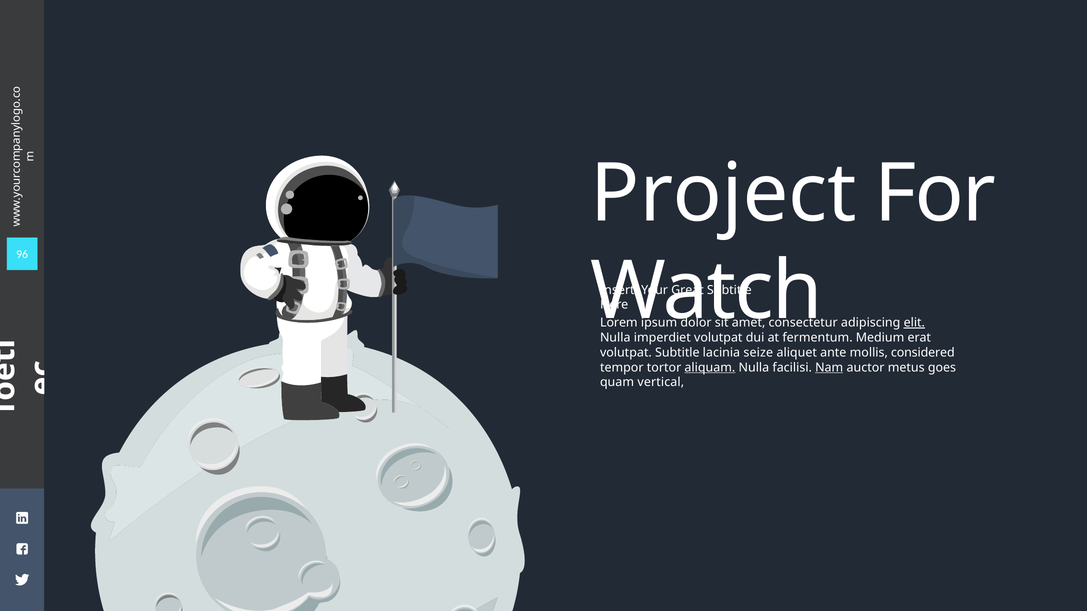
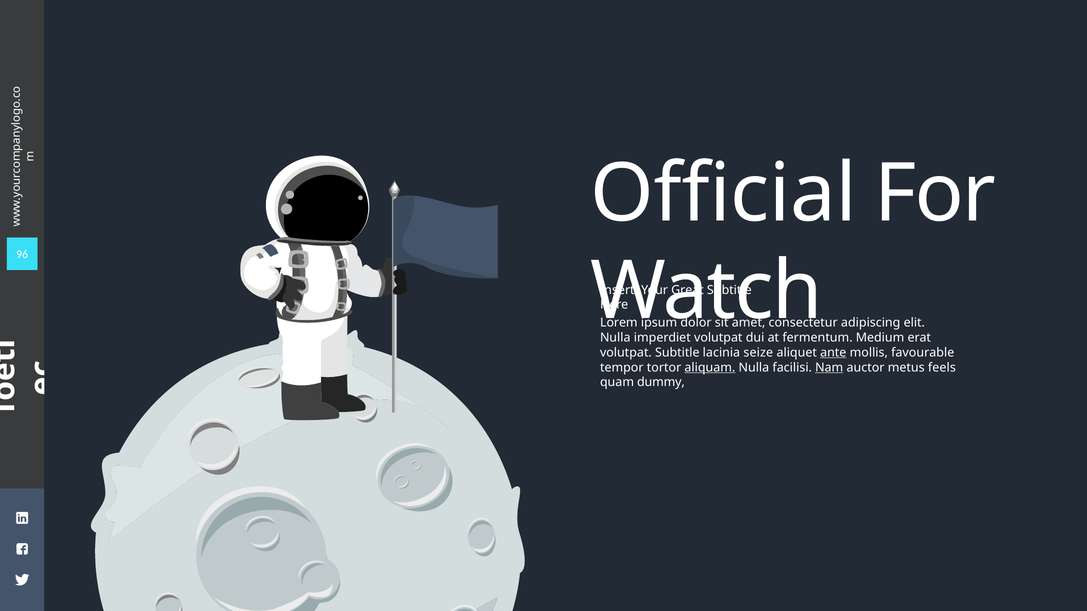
Project: Project -> Official
elit underline: present -> none
ante underline: none -> present
considered: considered -> favourable
goes: goes -> feels
vertical: vertical -> dummy
